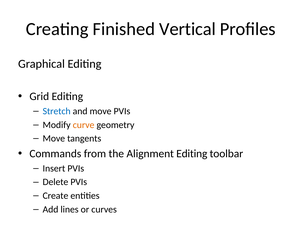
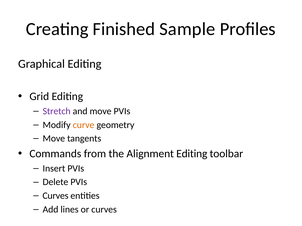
Vertical: Vertical -> Sample
Stretch colour: blue -> purple
Create at (55, 196): Create -> Curves
